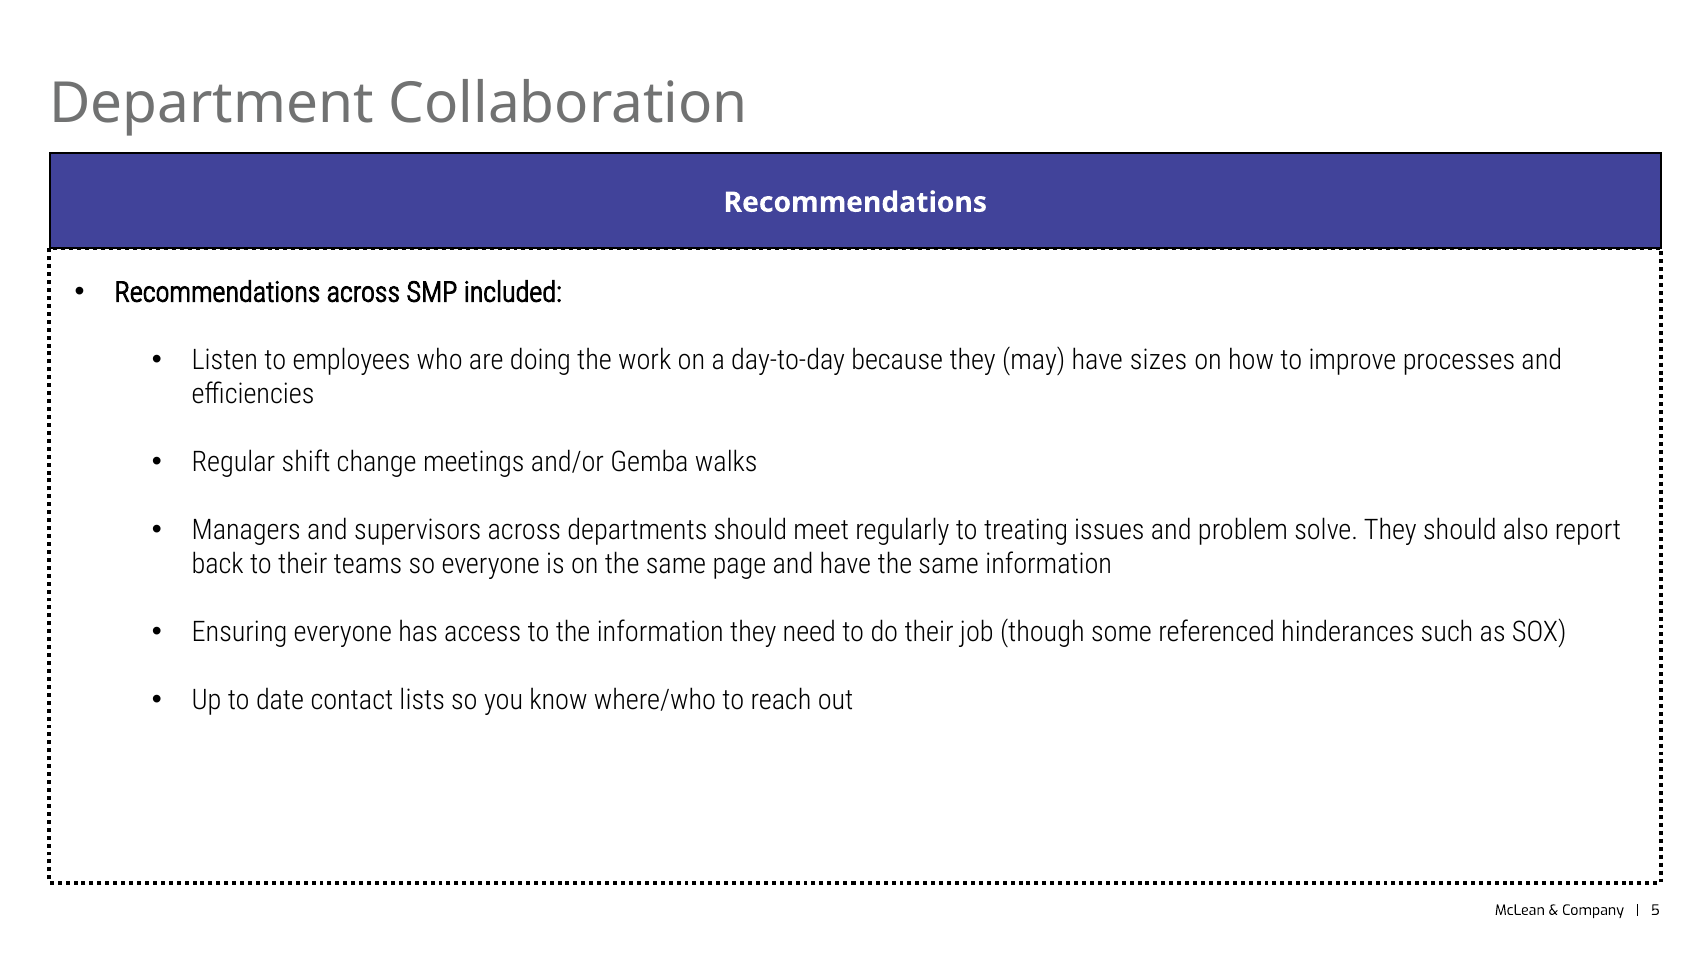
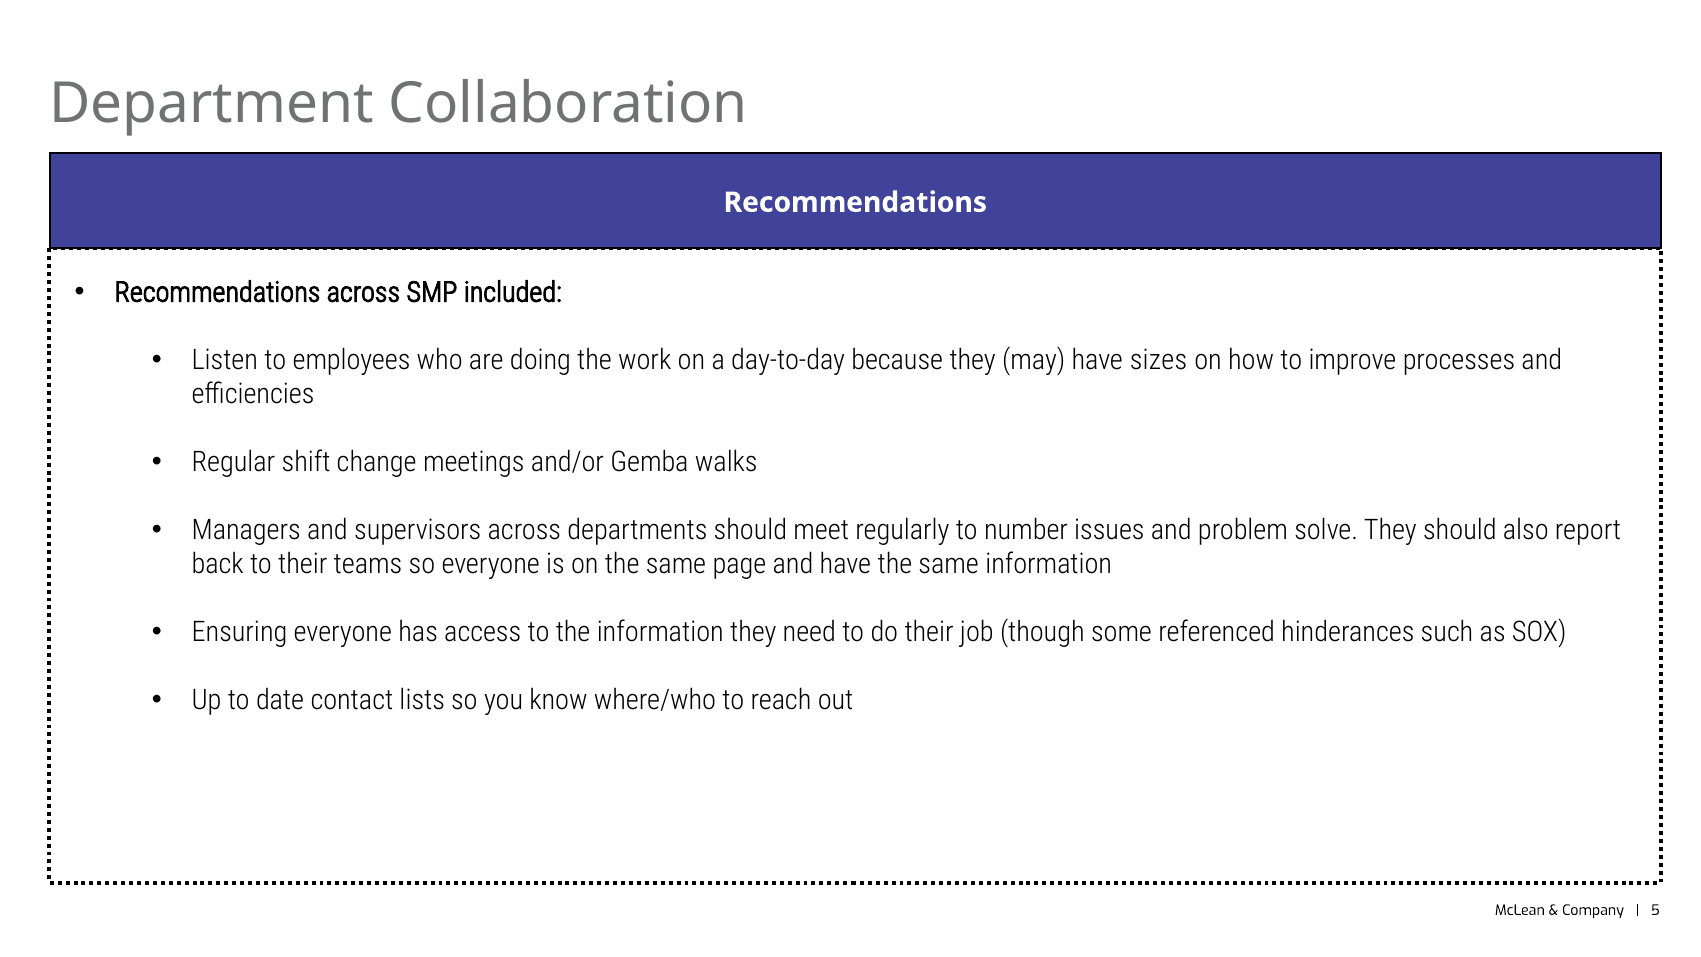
treating: treating -> number
